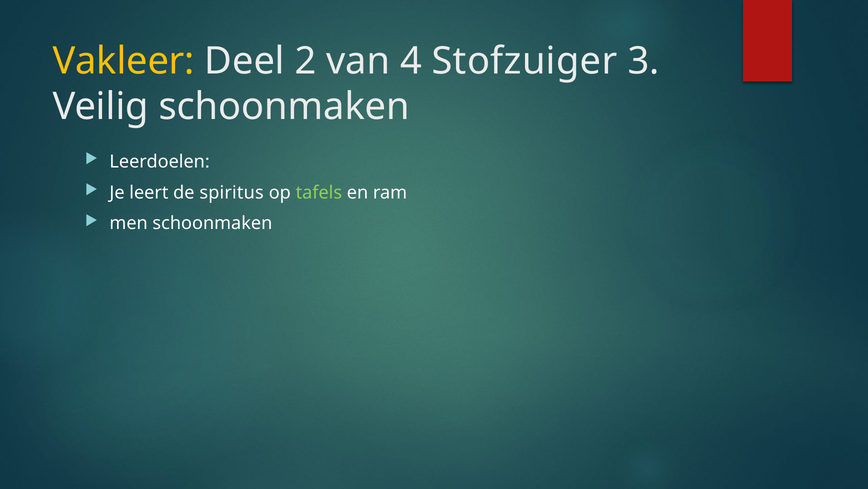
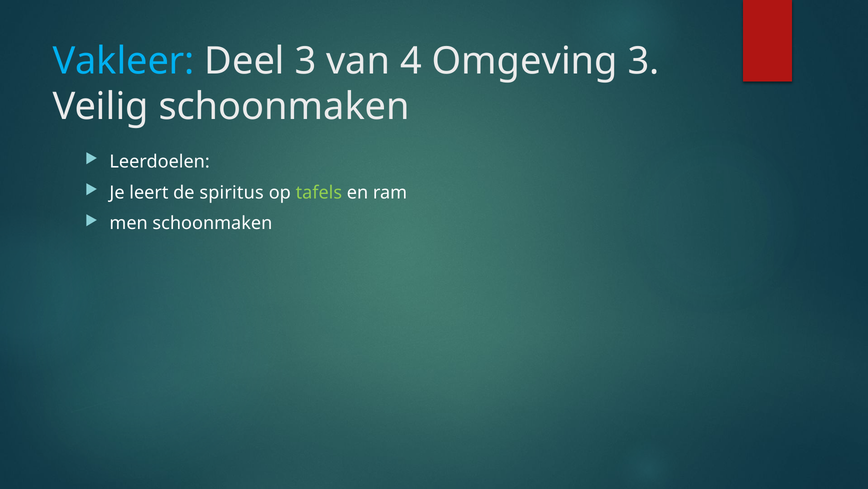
Vakleer colour: yellow -> light blue
Deel 2: 2 -> 3
Stofzuiger: Stofzuiger -> Omgeving
